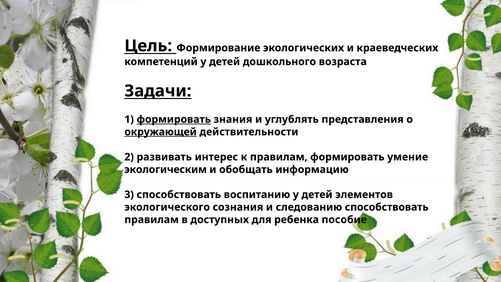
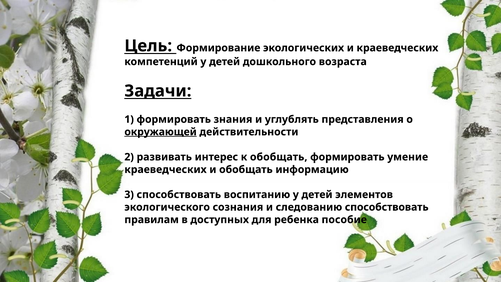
формировать at (174, 119) underline: present -> none
к правилам: правилам -> обобщать
экологическим at (166, 169): экологическим -> краеведческих
